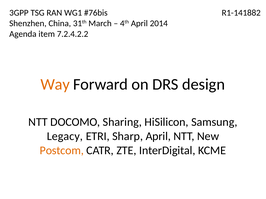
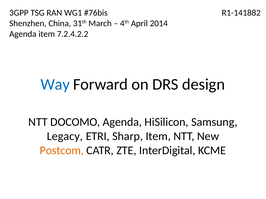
Way colour: orange -> blue
DOCOMO Sharing: Sharing -> Agenda
Sharp April: April -> Item
